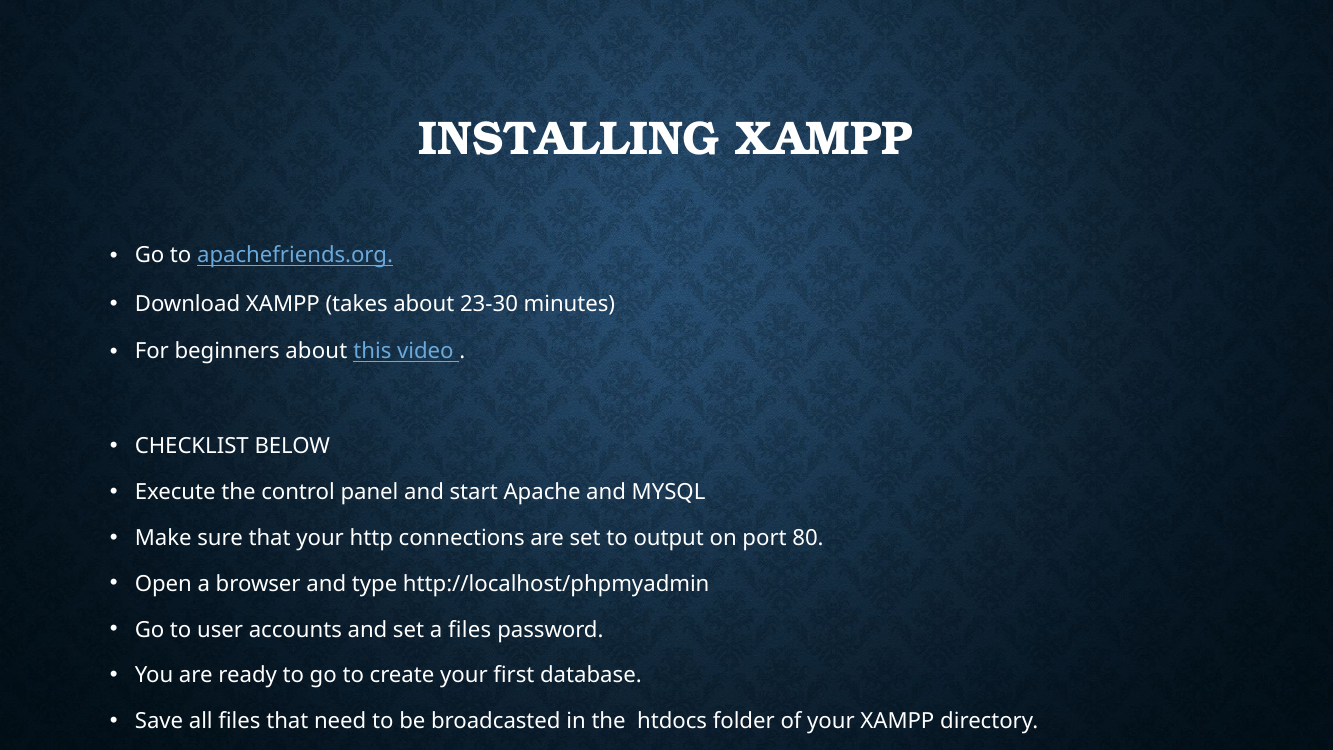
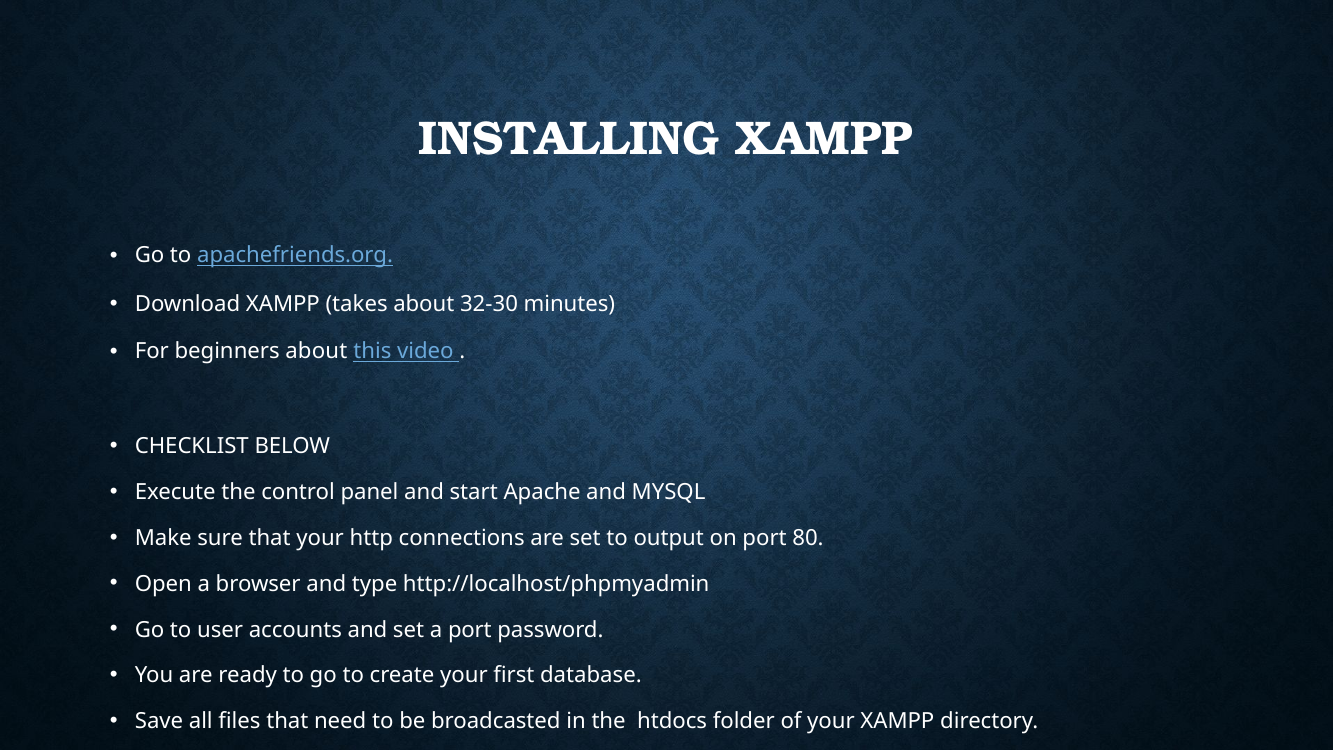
23-30: 23-30 -> 32-30
a files: files -> port
